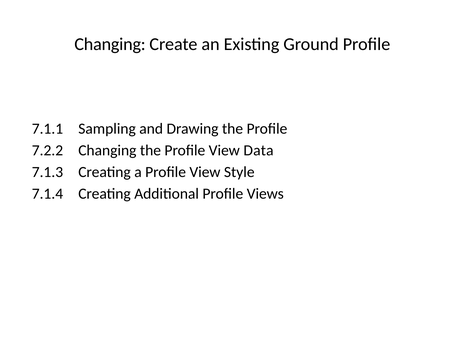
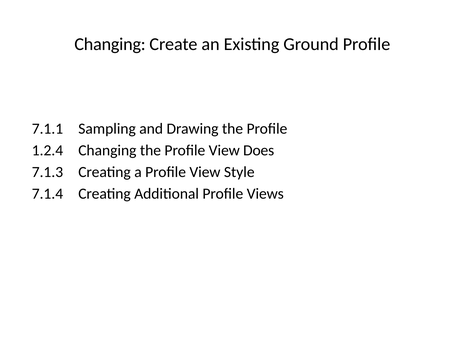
7.2.2: 7.2.2 -> 1.2.4
Data: Data -> Does
